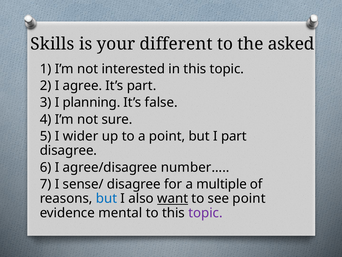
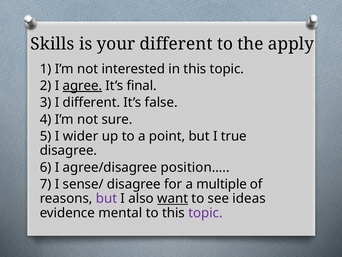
asked: asked -> apply
agree underline: none -> present
It’s part: part -> final
I planning: planning -> different
I part: part -> true
number…: number… -> position…
but at (106, 198) colour: blue -> purple
see point: point -> ideas
